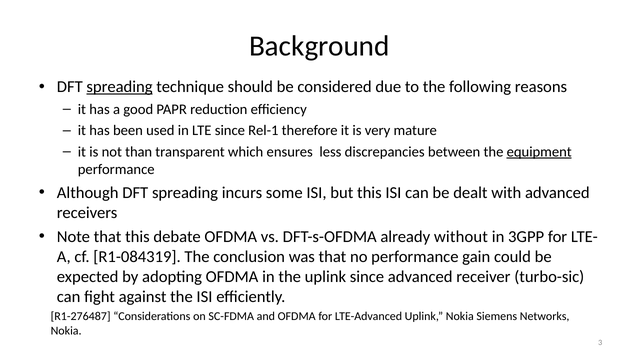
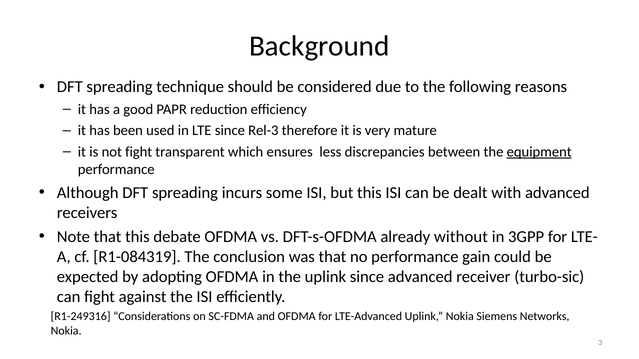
spreading at (120, 87) underline: present -> none
Rel-1: Rel-1 -> Rel-3
not than: than -> fight
R1-276487: R1-276487 -> R1-249316
